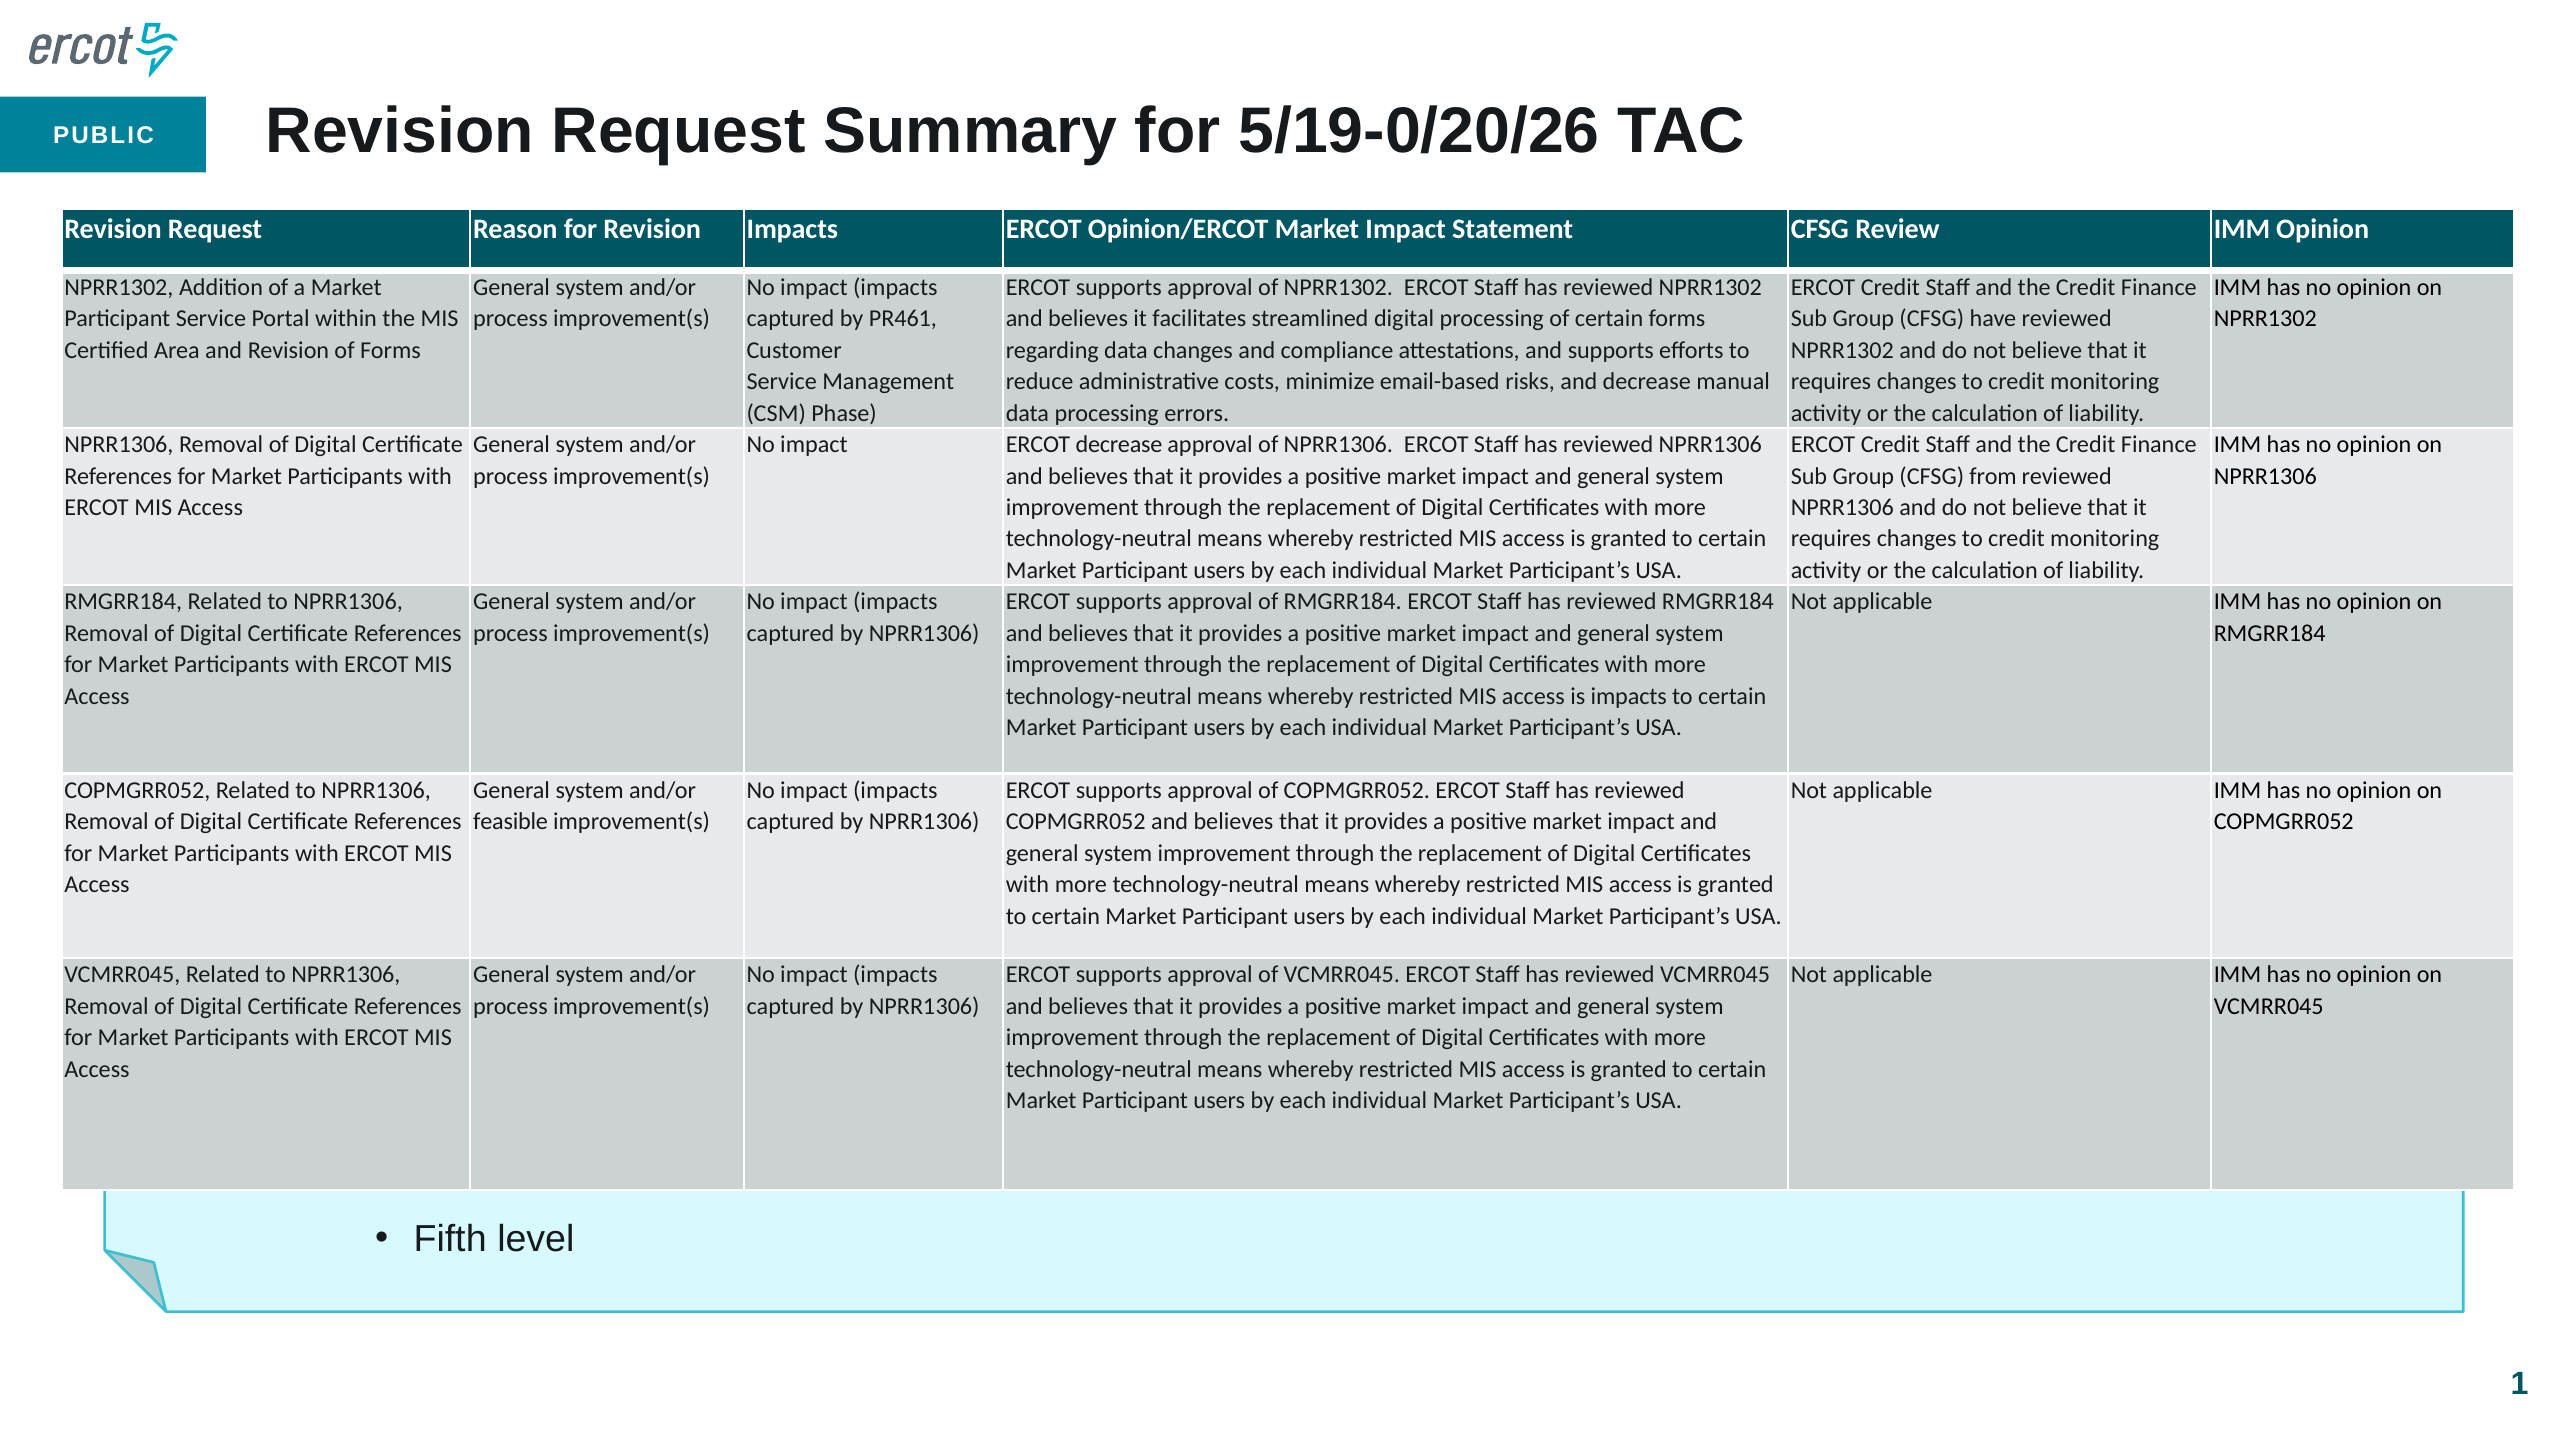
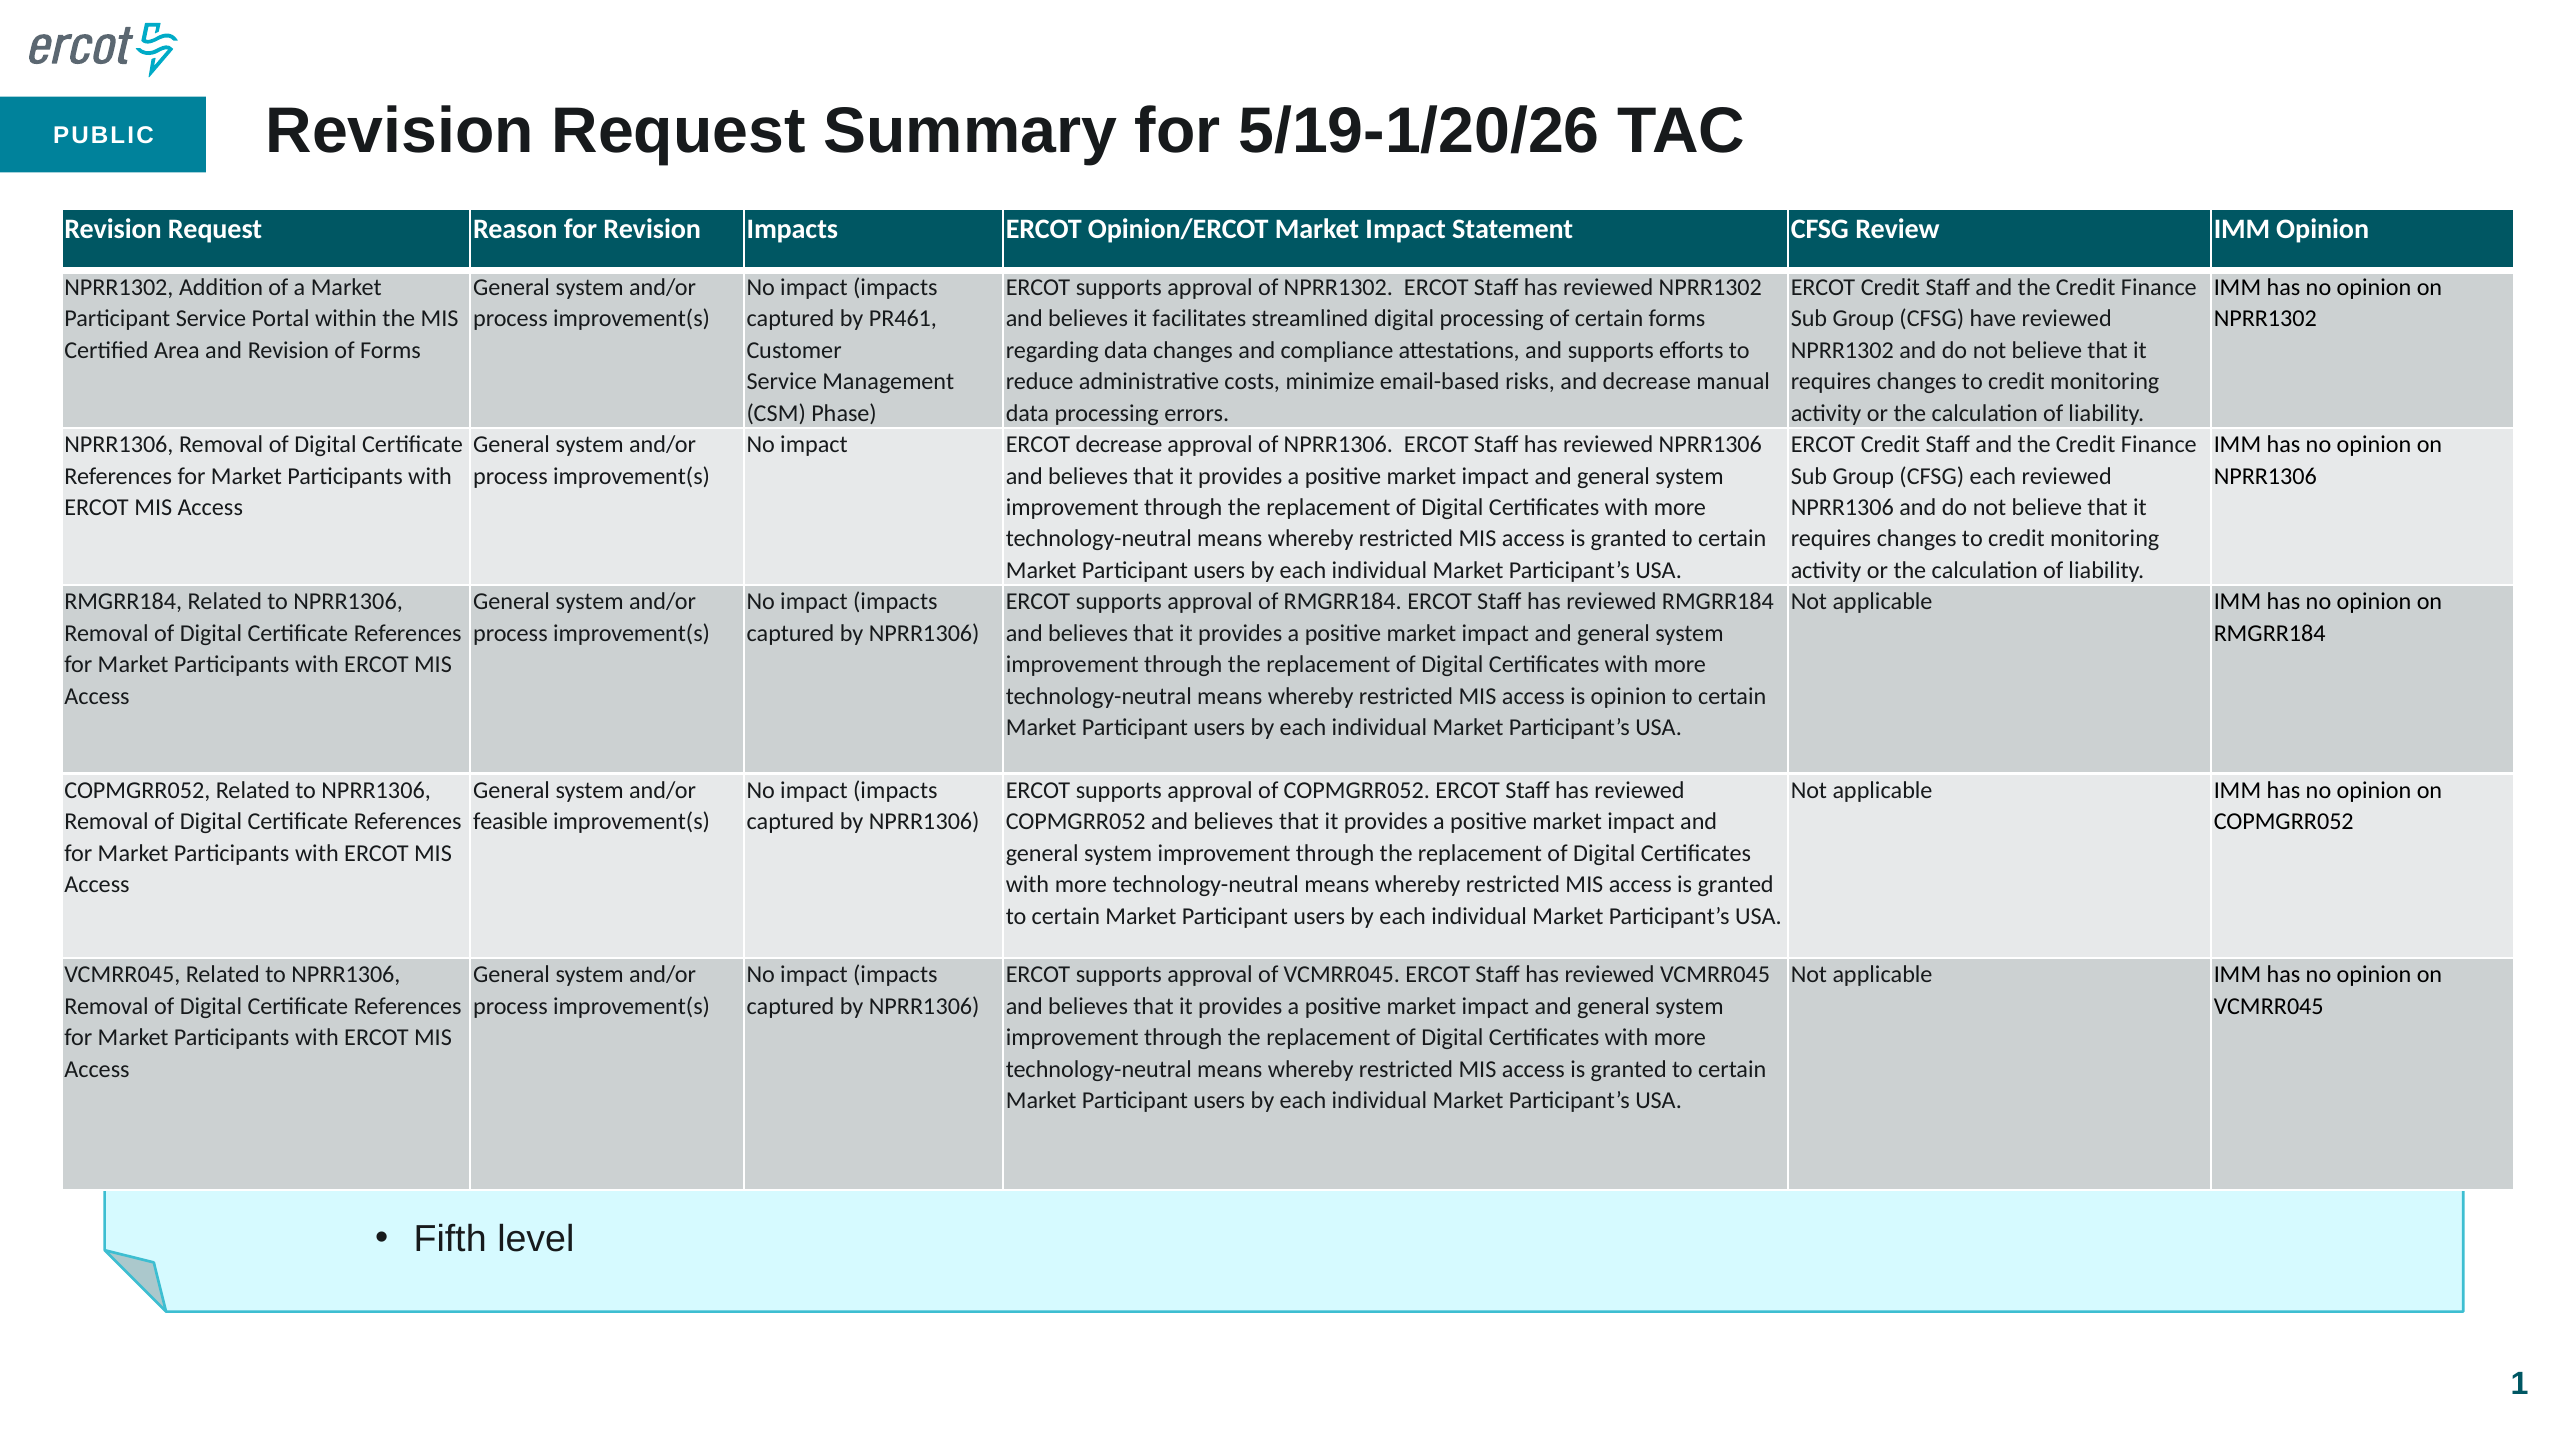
5/19-0/20/26: 5/19-0/20/26 -> 5/19-1/20/26
CFSG from: from -> each
is impacts: impacts -> opinion
